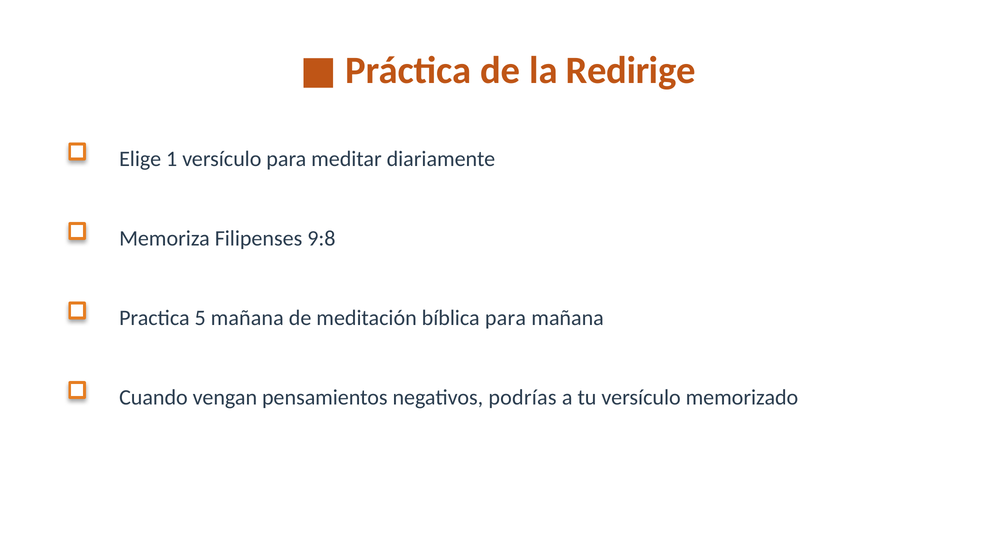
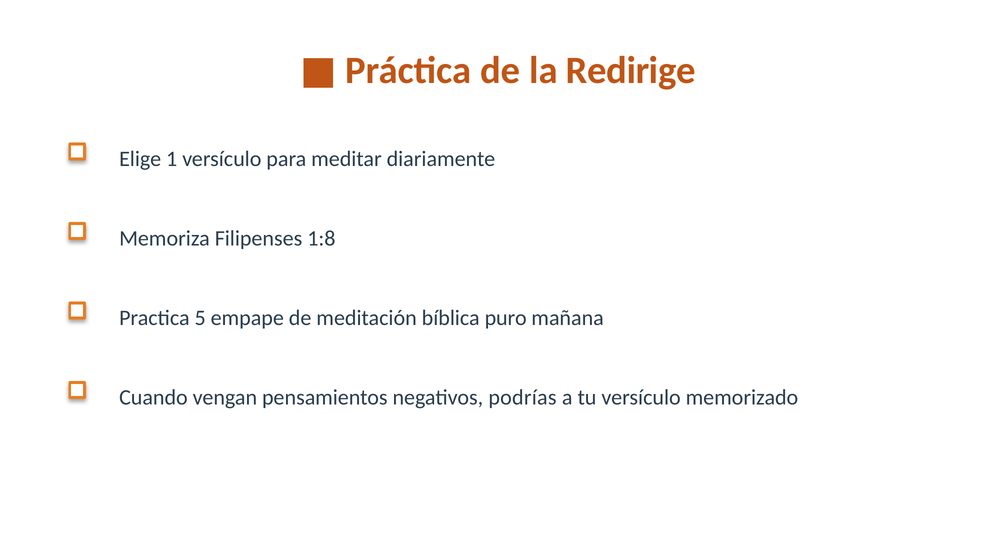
9:8: 9:8 -> 1:8
5 mañana: mañana -> empape
bíblica para: para -> puro
